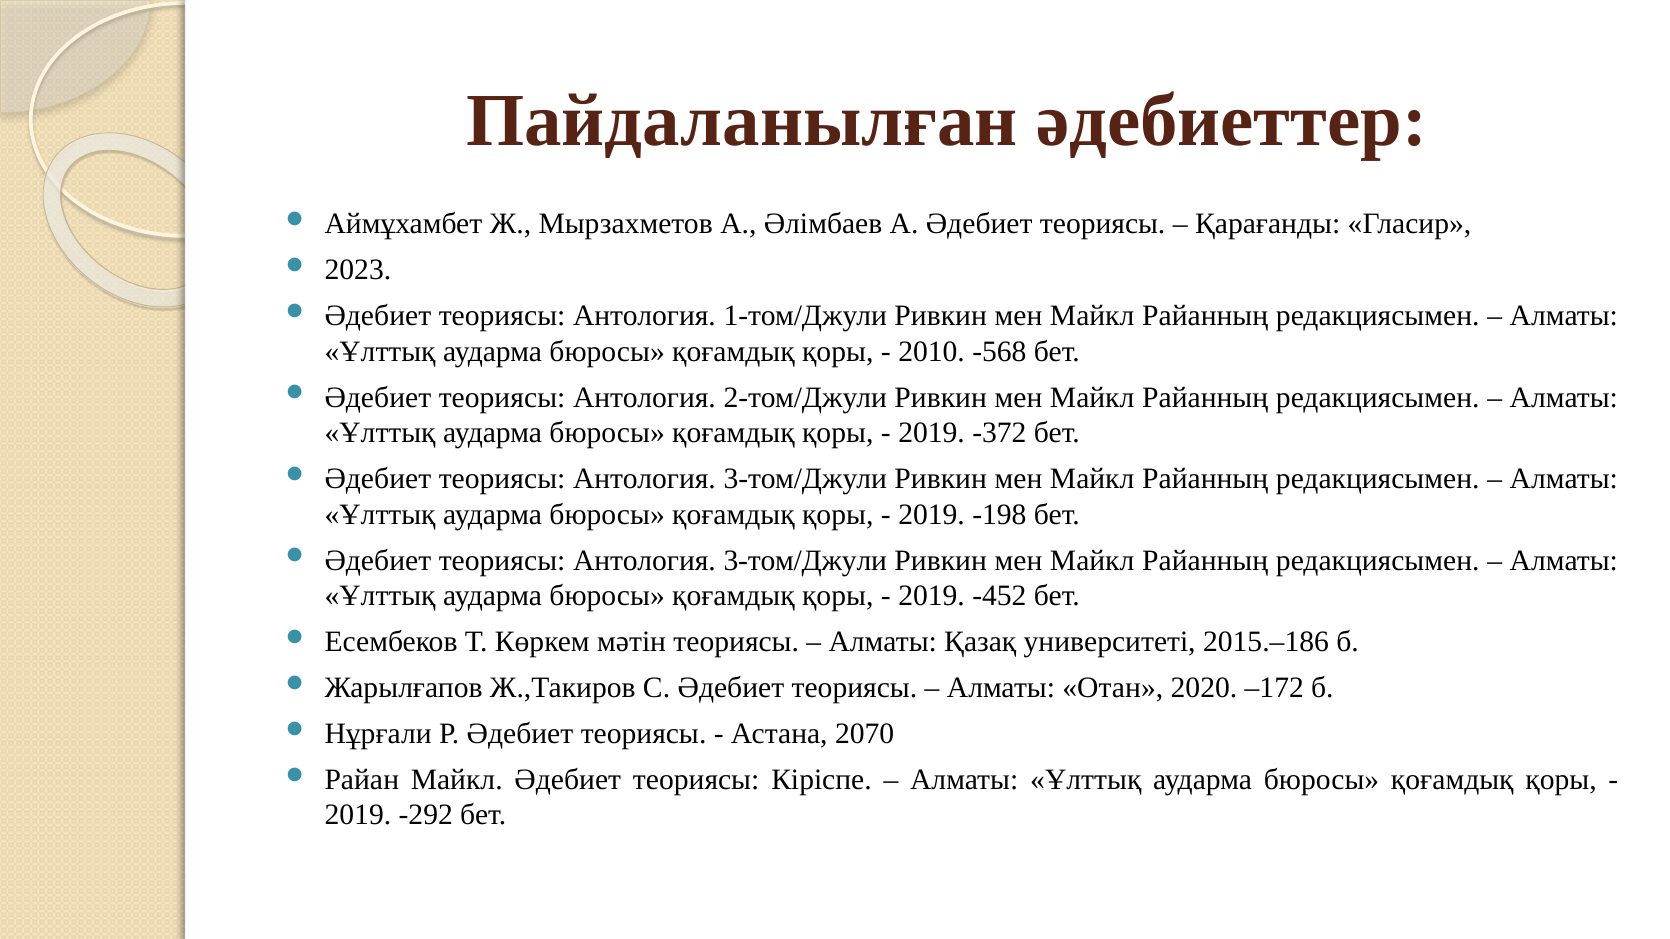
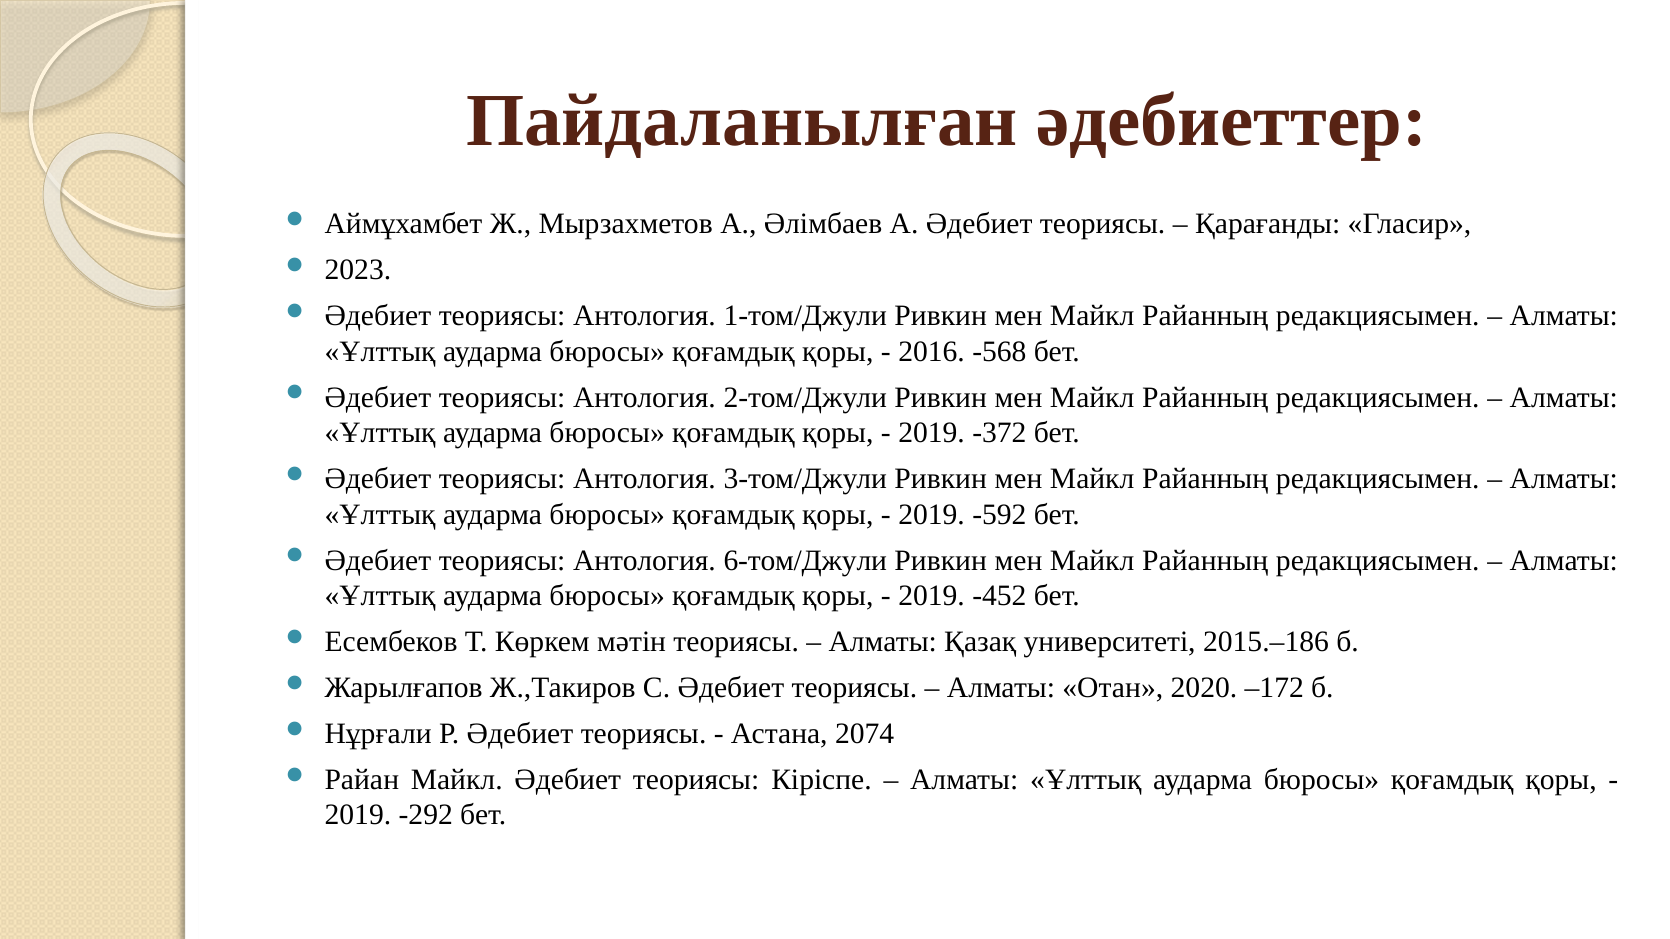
2010: 2010 -> 2016
-198: -198 -> -592
3-том/Джули at (805, 561): 3-том/Джули -> 6-том/Джули
2070: 2070 -> 2074
